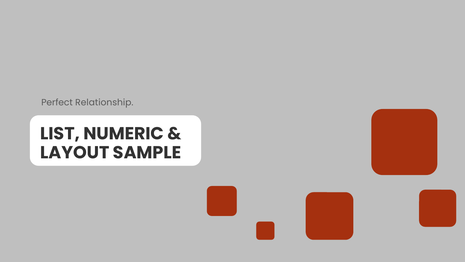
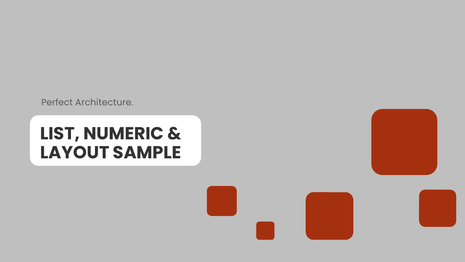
Relationship: Relationship -> Architecture
